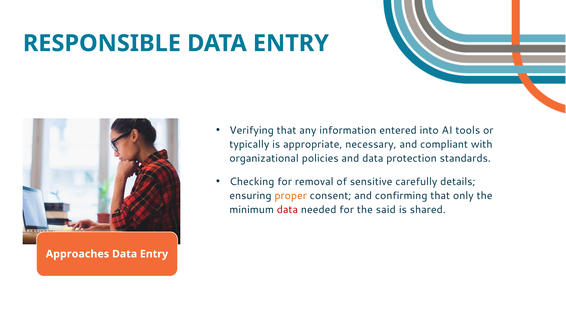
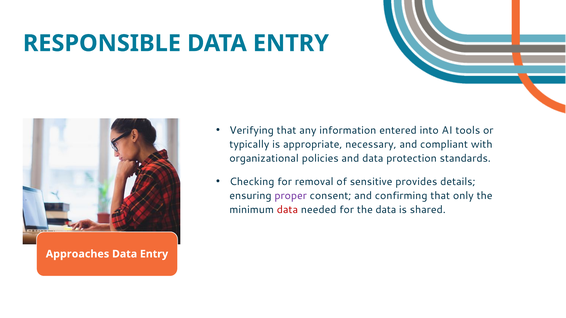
carefully: carefully -> provides
proper colour: orange -> purple
the said: said -> data
